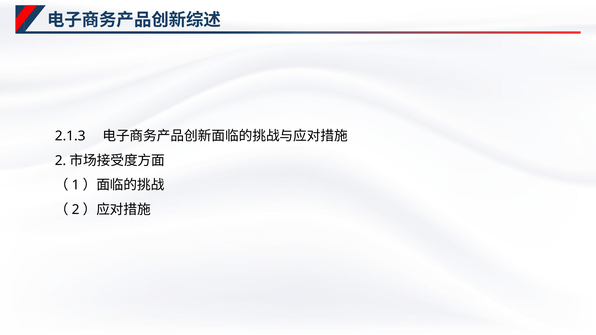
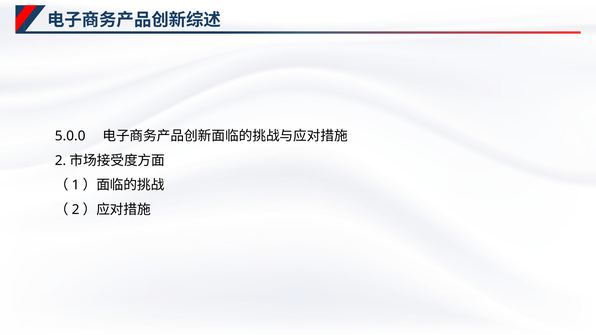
2.1.3: 2.1.3 -> 5.0.0
